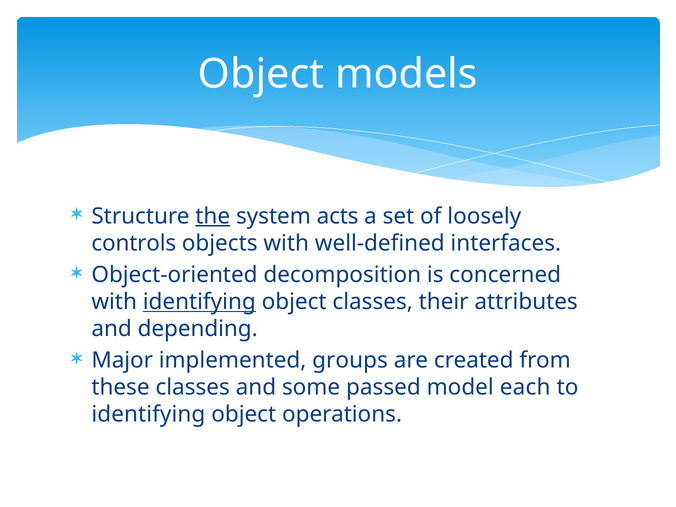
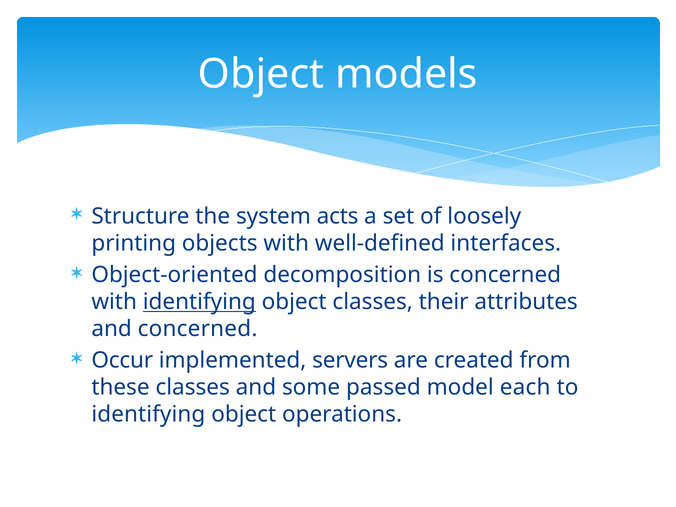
the underline: present -> none
controls: controls -> printing
and depending: depending -> concerned
Major: Major -> Occur
groups: groups -> servers
